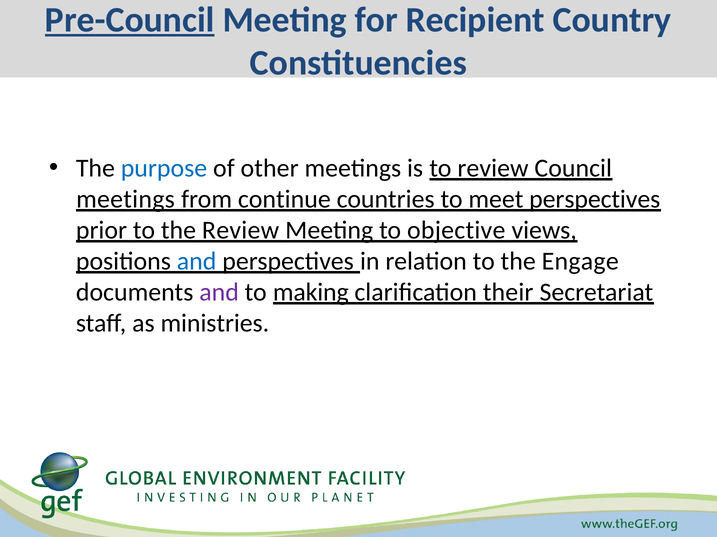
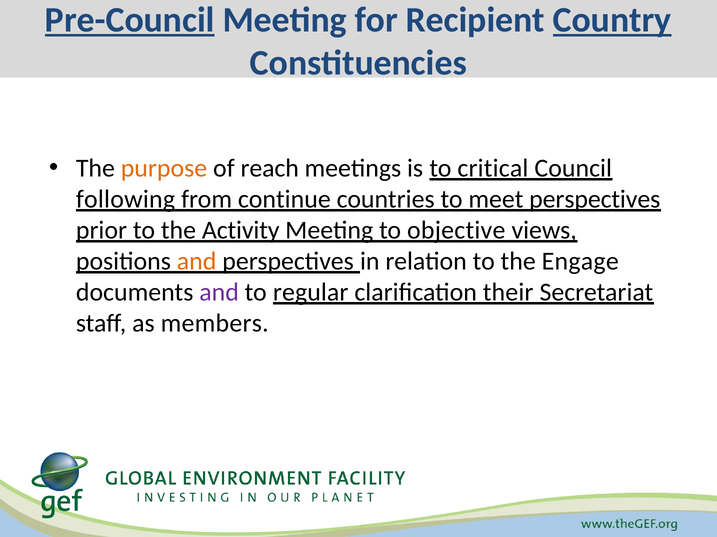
Country underline: none -> present
purpose colour: blue -> orange
other: other -> reach
to review: review -> critical
meetings at (125, 199): meetings -> following
the Review: Review -> Activity
and at (197, 261) colour: blue -> orange
making: making -> regular
ministries: ministries -> members
